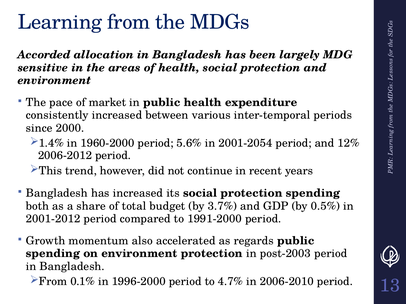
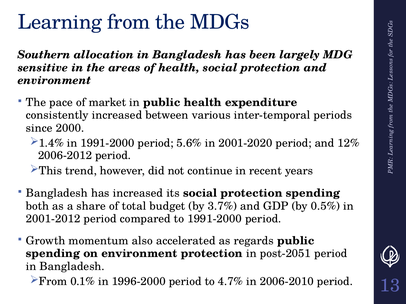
Accorded: Accorded -> Southern
in 1960-2000: 1960-2000 -> 1991-2000
2001-2054: 2001-2054 -> 2001-2020
post-2003: post-2003 -> post-2051
